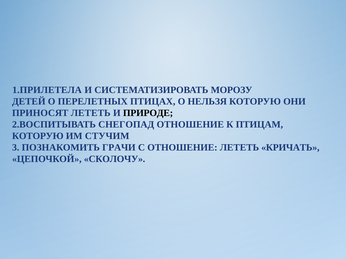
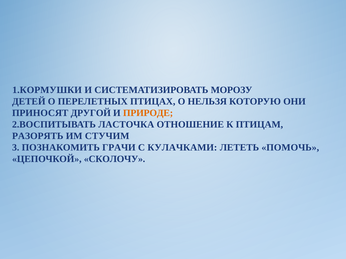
1.ПРИЛЕТЕЛА: 1.ПРИЛЕТЕЛА -> 1.КОРМУШКИ
ПРИНОСЯТ ЛЕТЕТЬ: ЛЕТЕТЬ -> ДРУГОЙ
ПРИРОДЕ colour: black -> orange
СНЕГОПАД: СНЕГОПАД -> ЛАСТОЧКА
КОТОРУЮ at (38, 136): КОТОРУЮ -> РАЗОРЯТЬ
С ОТНОШЕНИЕ: ОТНОШЕНИЕ -> КУЛАЧКАМИ
КРИЧАТЬ: КРИЧАТЬ -> ПОМОЧЬ
